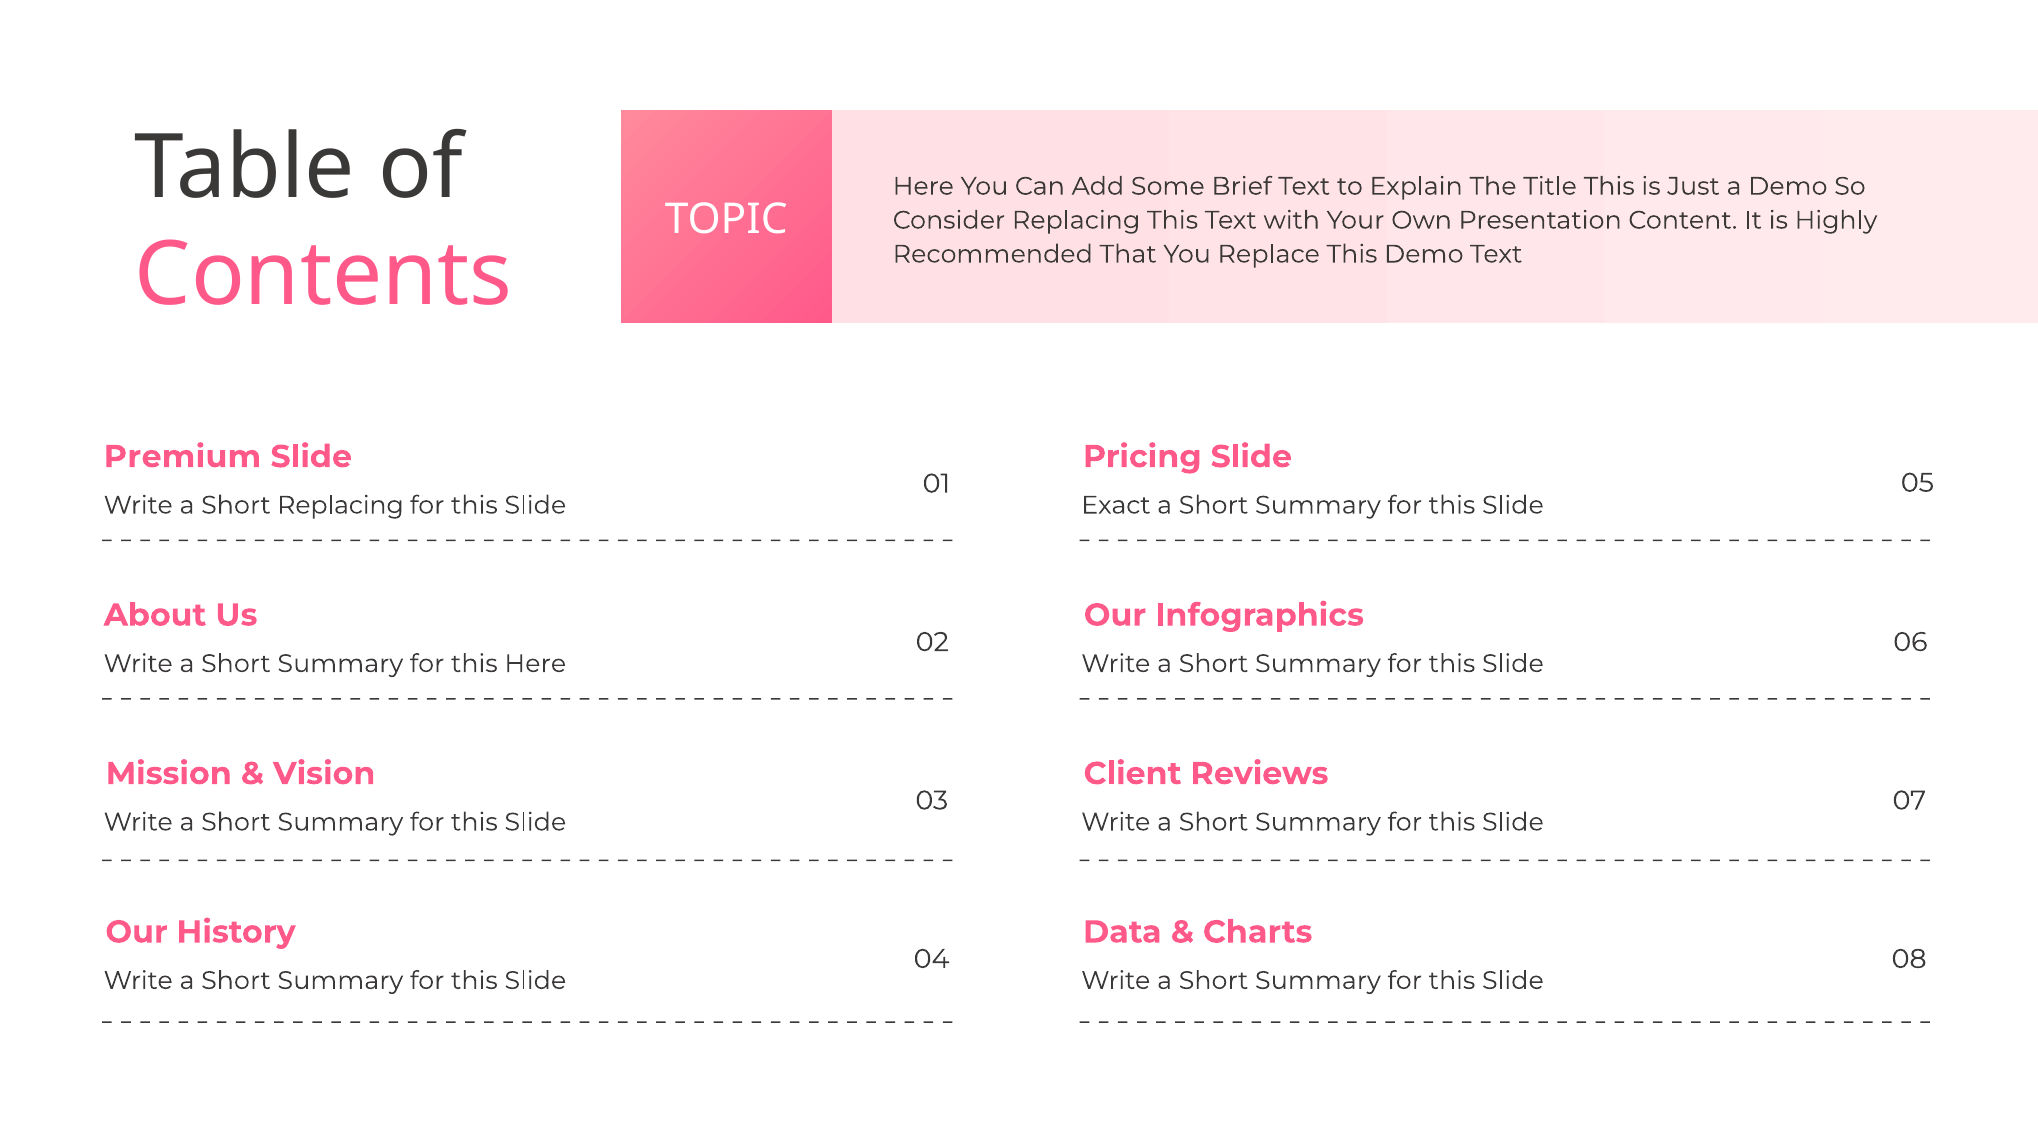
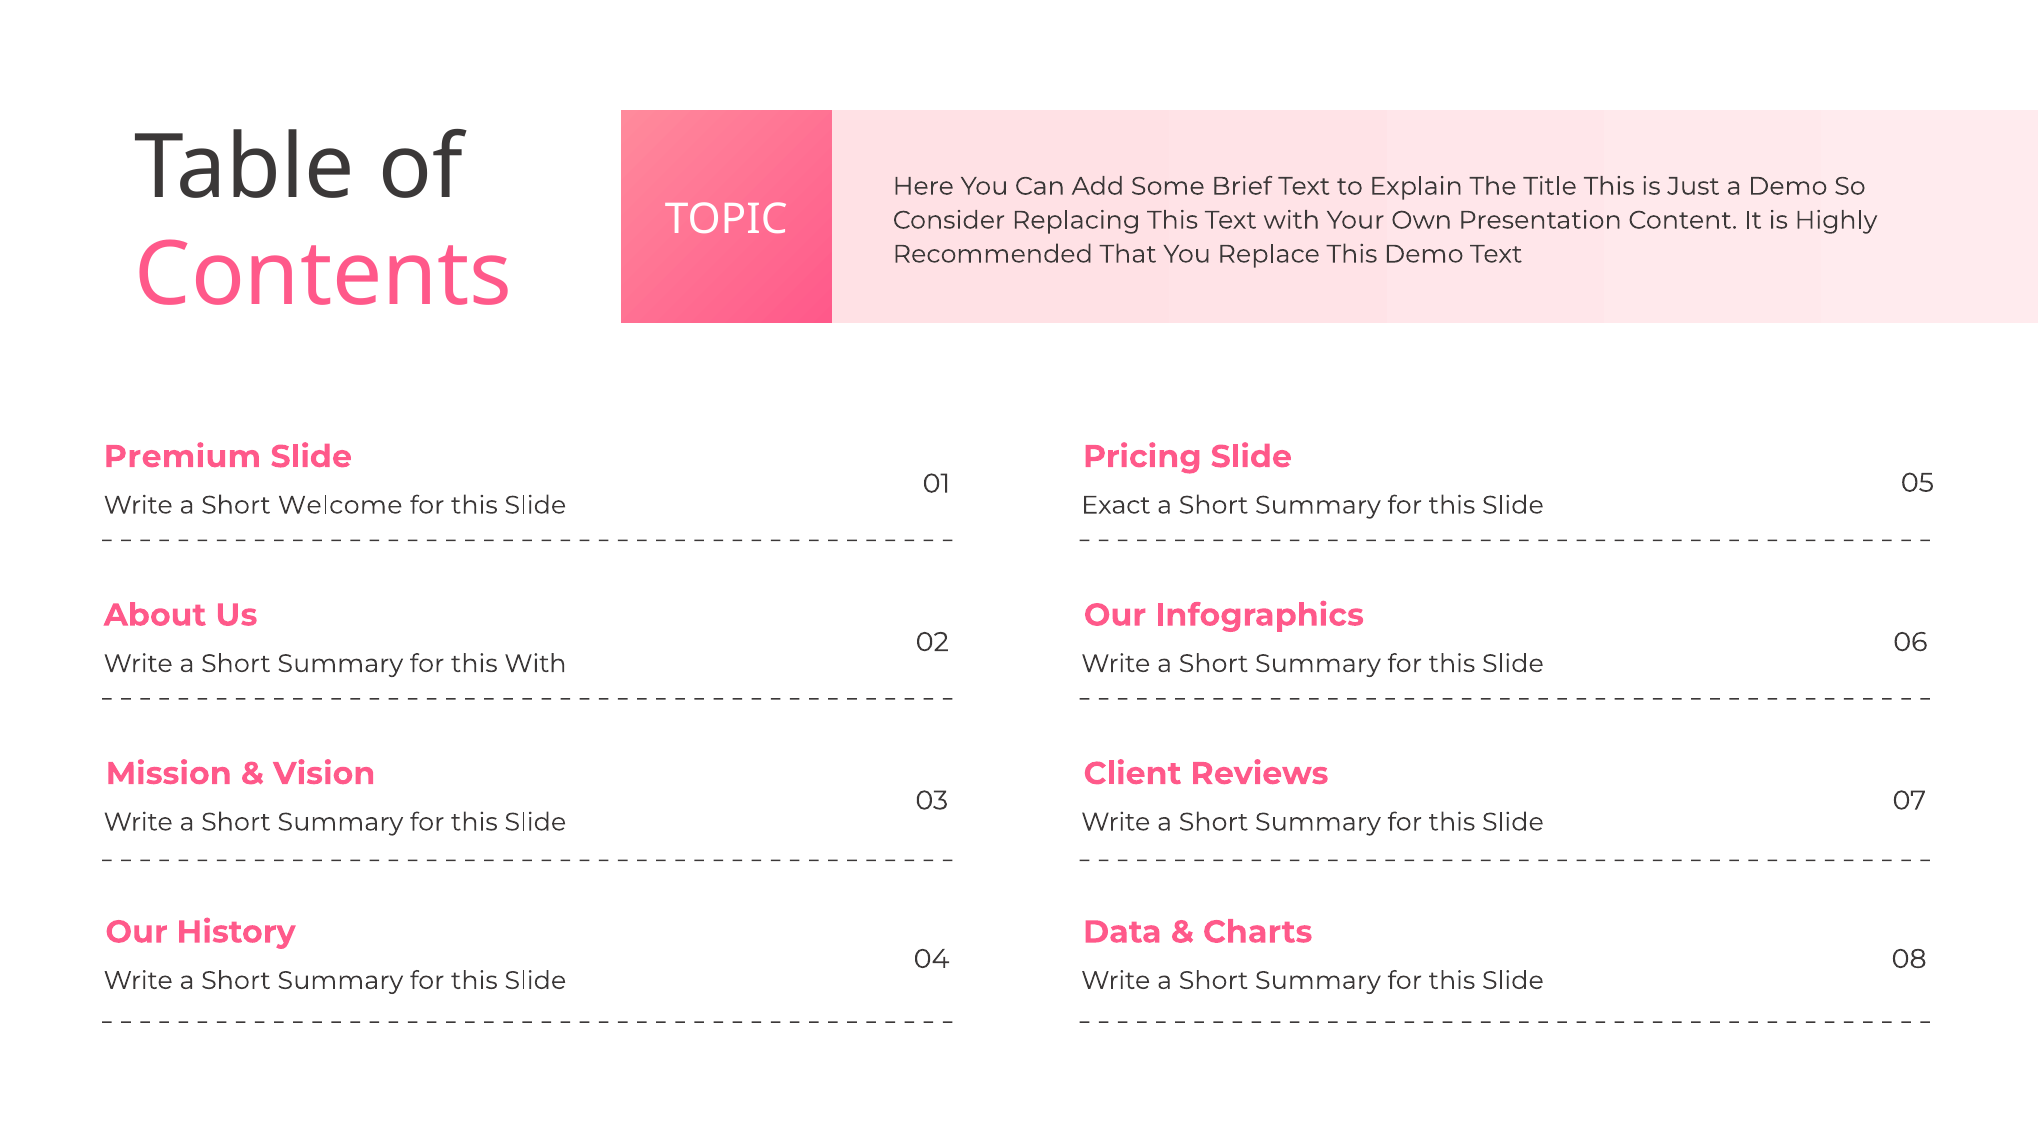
Short Replacing: Replacing -> Welcome
this Here: Here -> With
